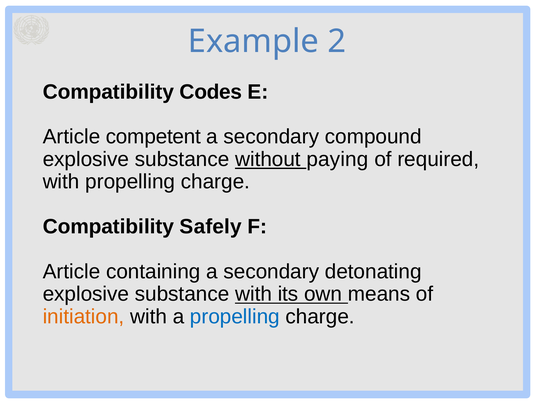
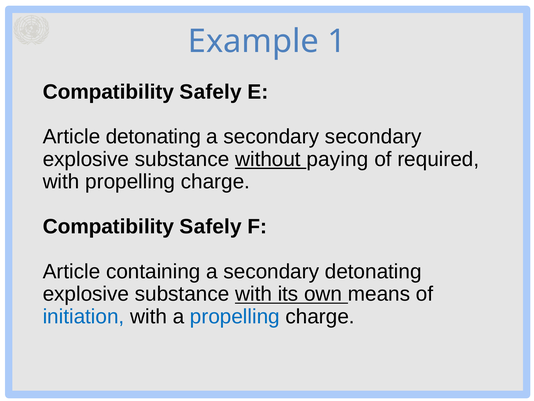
2: 2 -> 1
Codes at (211, 92): Codes -> Safely
Article competent: competent -> detonating
secondary compound: compound -> secondary
initiation colour: orange -> blue
